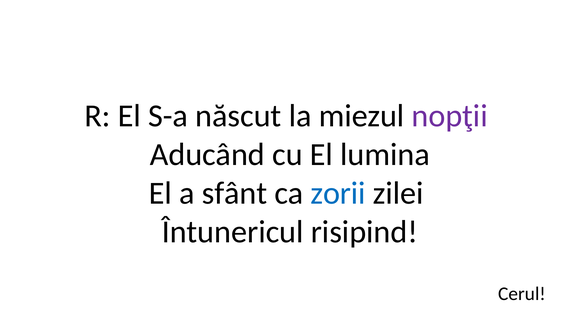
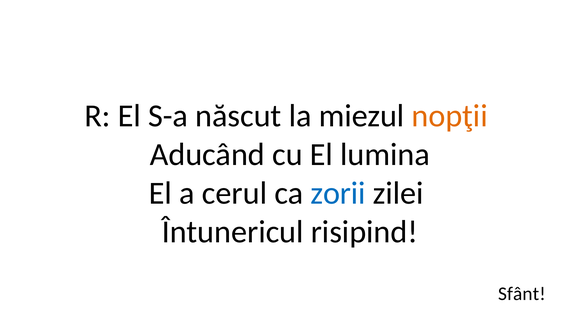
nopţii colour: purple -> orange
sfânt: sfânt -> cerul
Cerul: Cerul -> Sfânt
